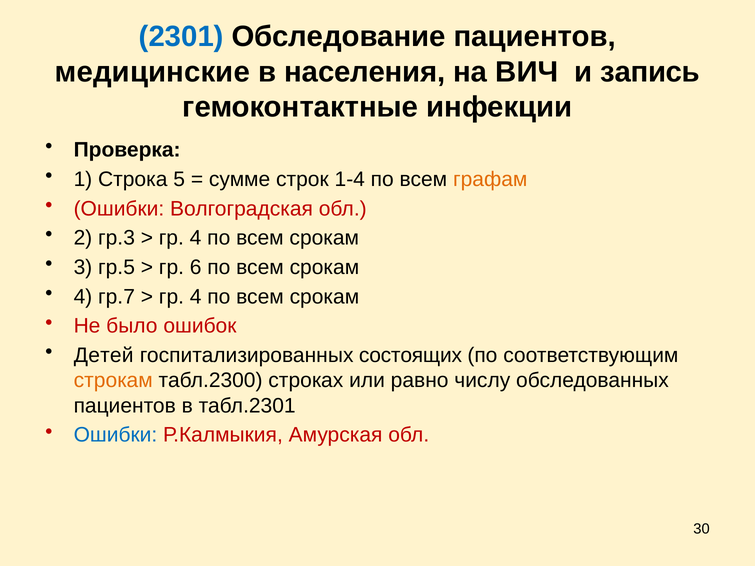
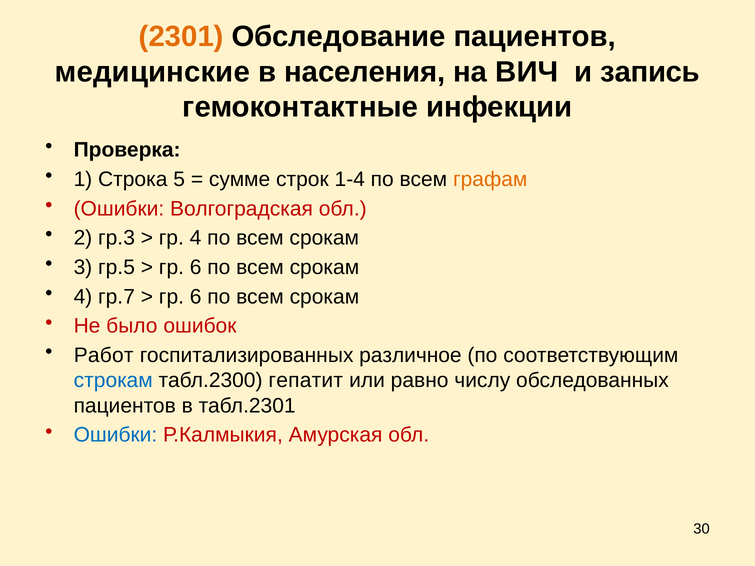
2301 colour: blue -> orange
4 at (196, 297): 4 -> 6
Детей: Детей -> Работ
состоящих: состоящих -> различное
строкам colour: orange -> blue
строках: строках -> гепатит
